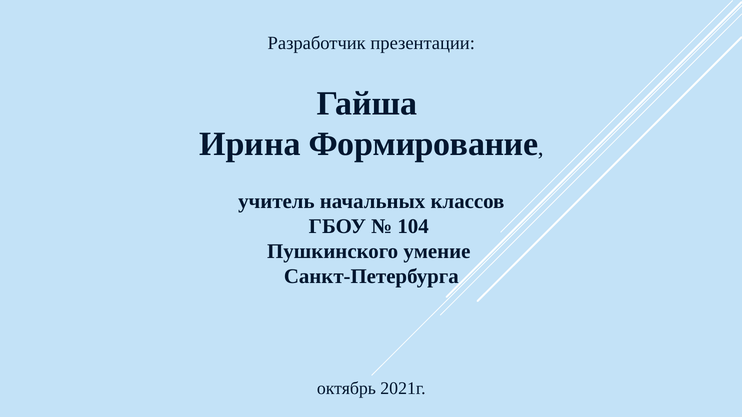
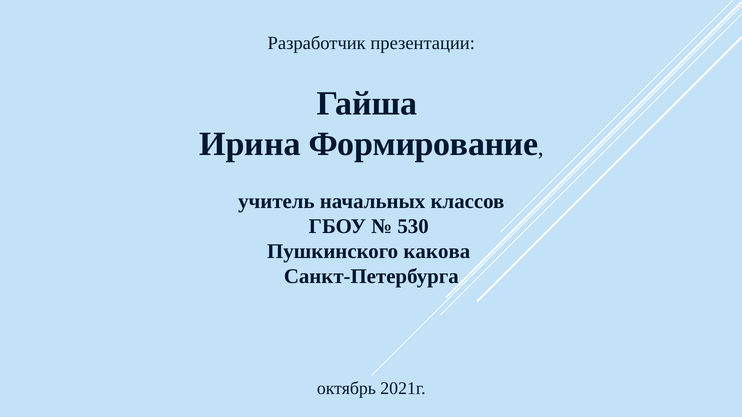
104: 104 -> 530
умение: умение -> какова
